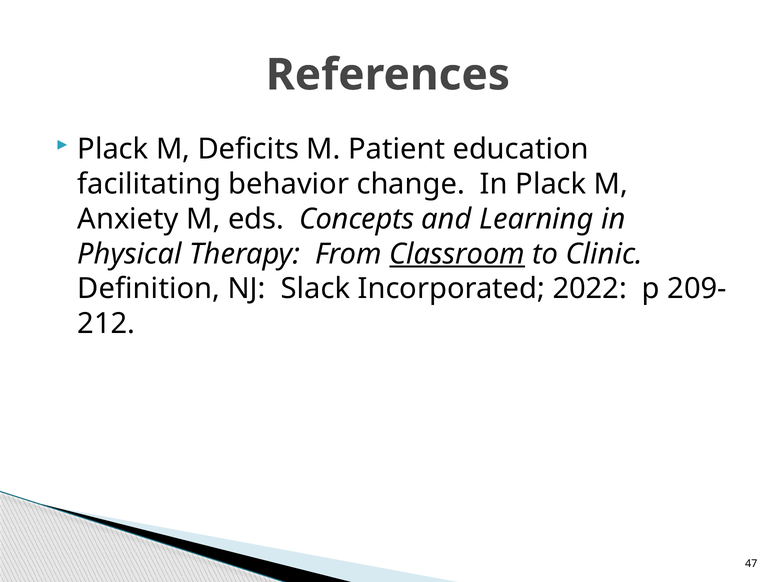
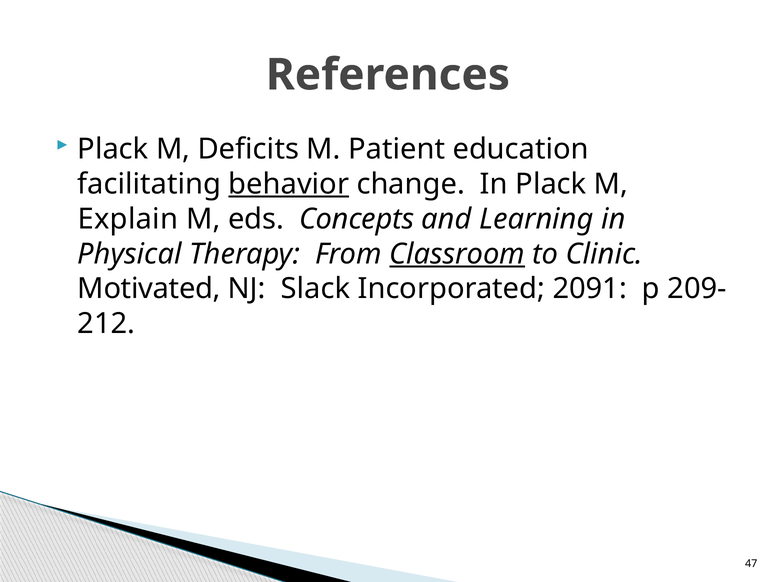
behavior underline: none -> present
Anxiety: Anxiety -> Explain
Definition: Definition -> Motivated
2022: 2022 -> 2091
